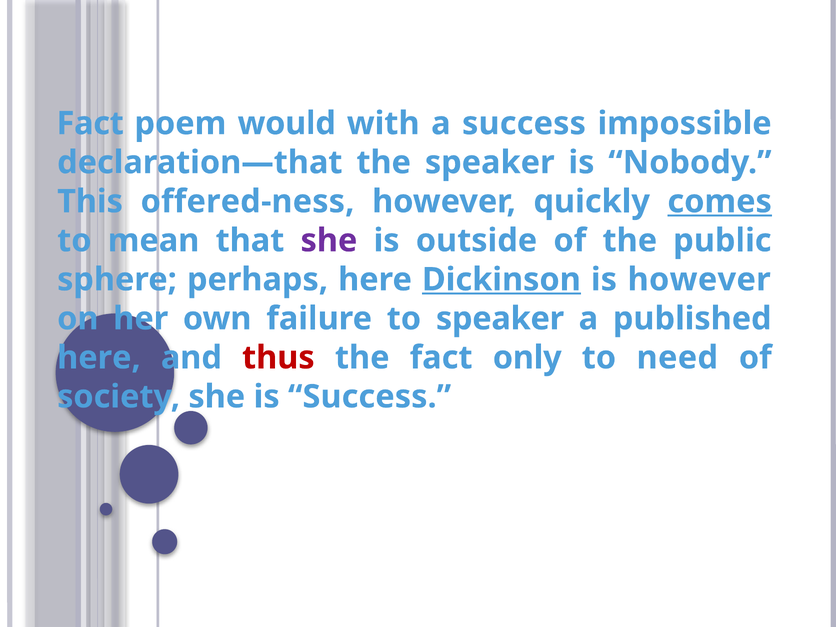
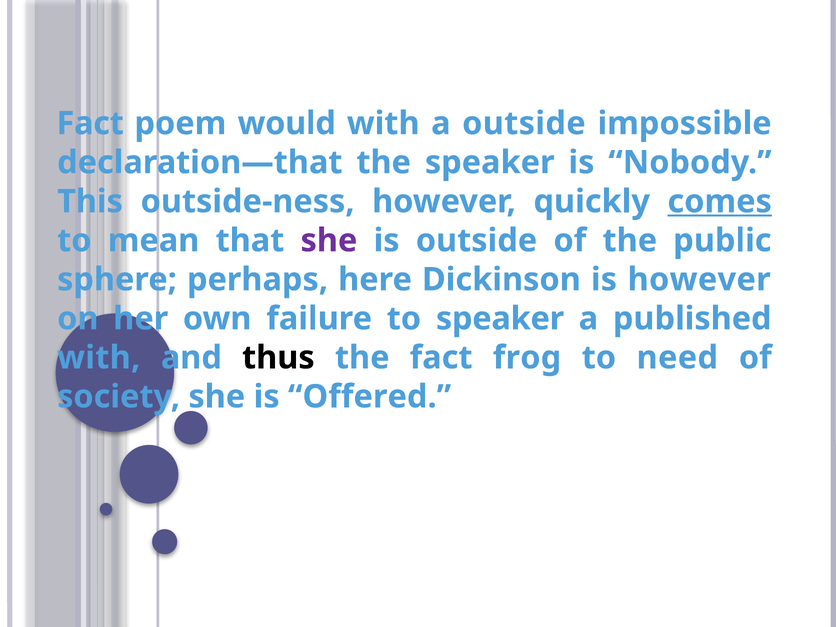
a success: success -> outside
offered-ness: offered-ness -> outside-ness
Dickinson underline: present -> none
here at (99, 358): here -> with
thus colour: red -> black
only: only -> frog
is Success: Success -> Offered
